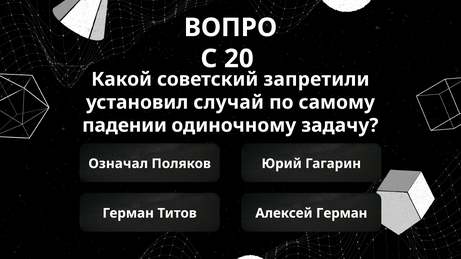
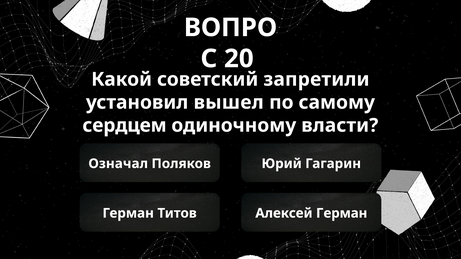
случай: случай -> вышел
падении: падении -> сердцем
задачу: задачу -> власти
